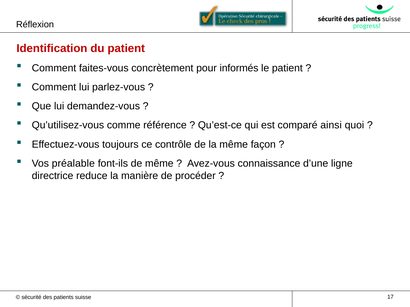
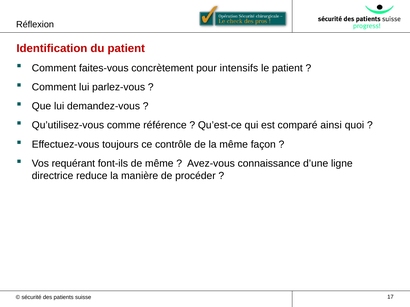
informés: informés -> intensifs
préalable: préalable -> requérant
